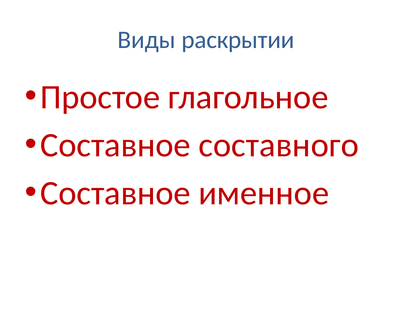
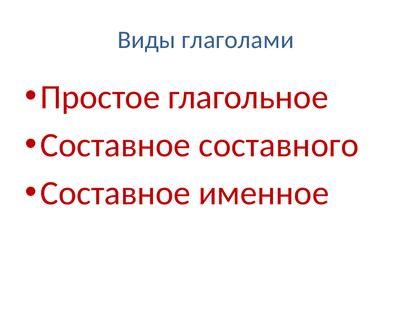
раскрытии: раскрытии -> глаголами
